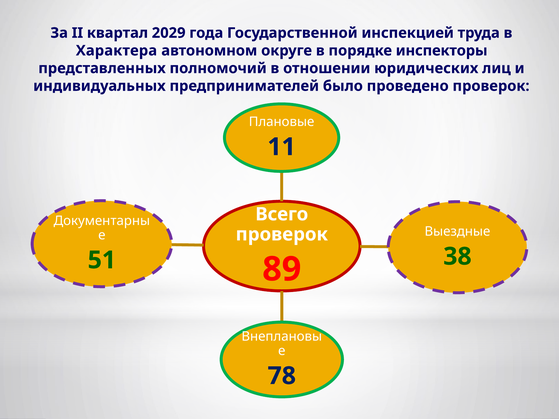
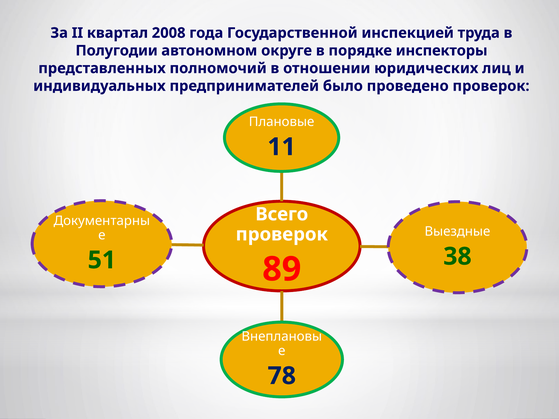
2029: 2029 -> 2008
Характера: Характера -> Полугодии
